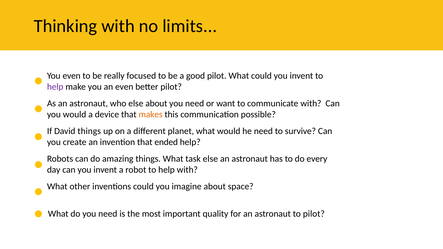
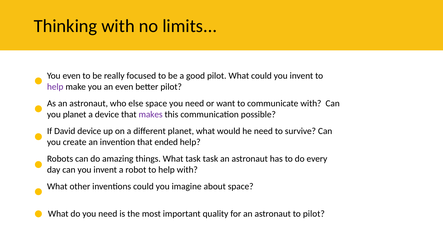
else about: about -> space
you would: would -> planet
makes colour: orange -> purple
David things: things -> device
task else: else -> task
